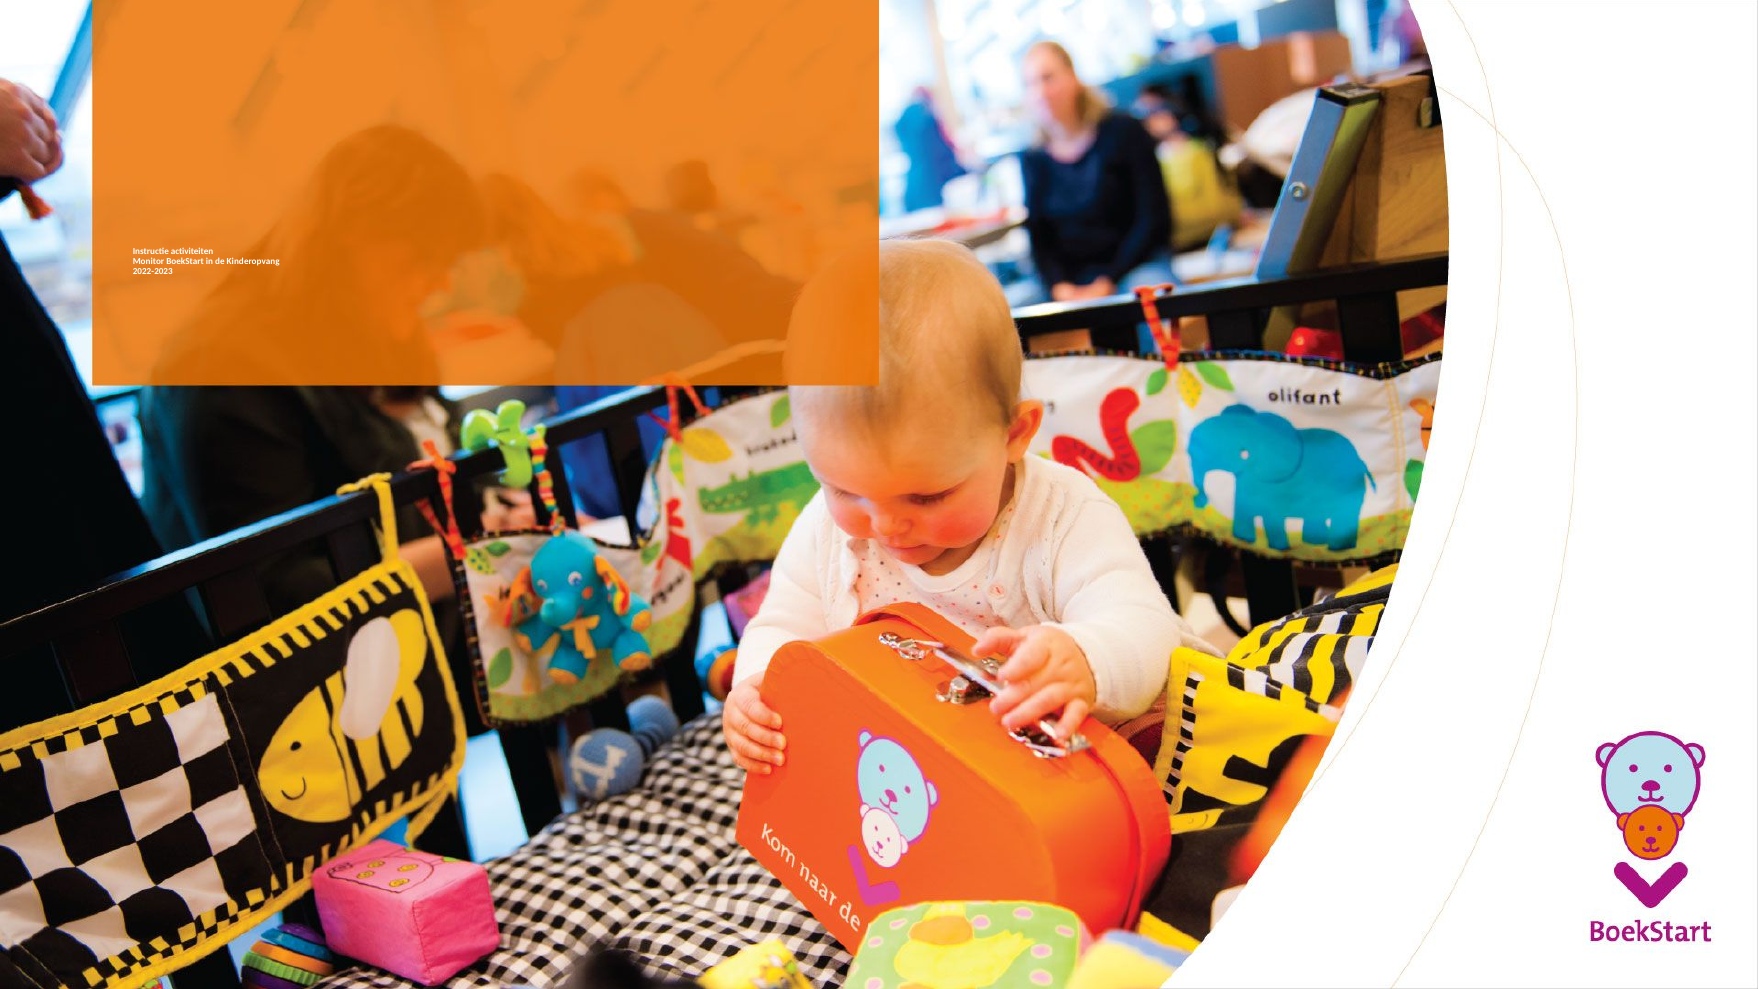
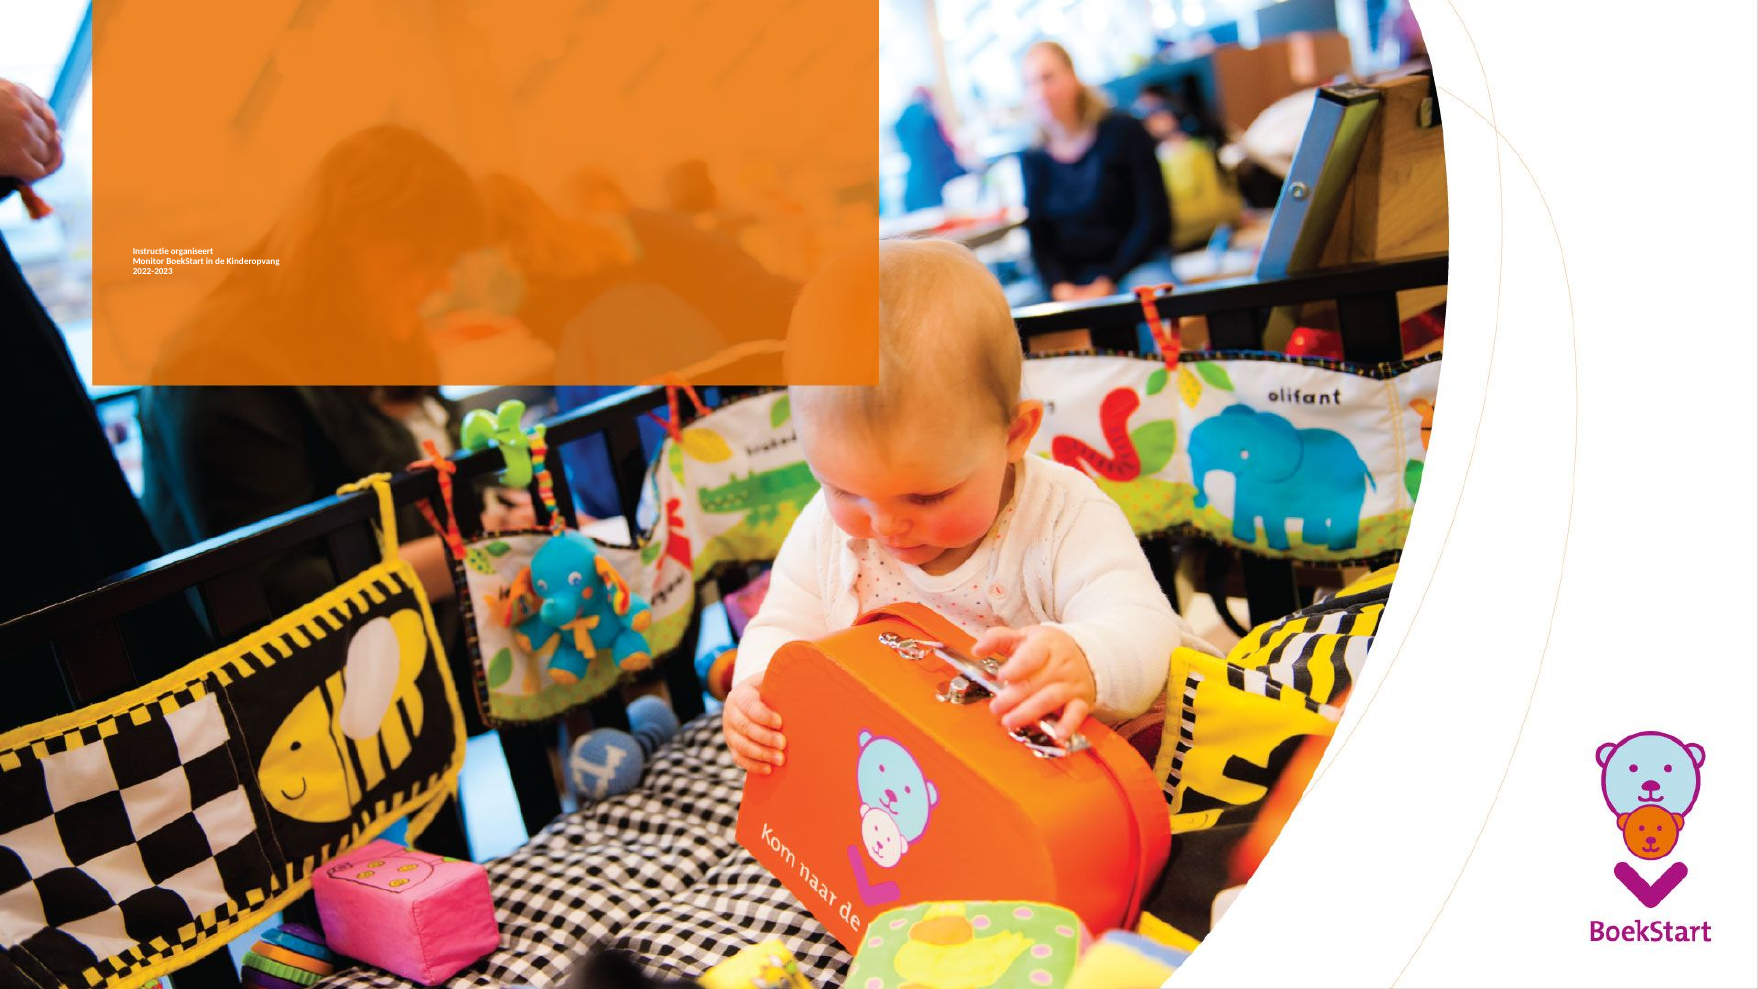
activiteiten: activiteiten -> organiseert
